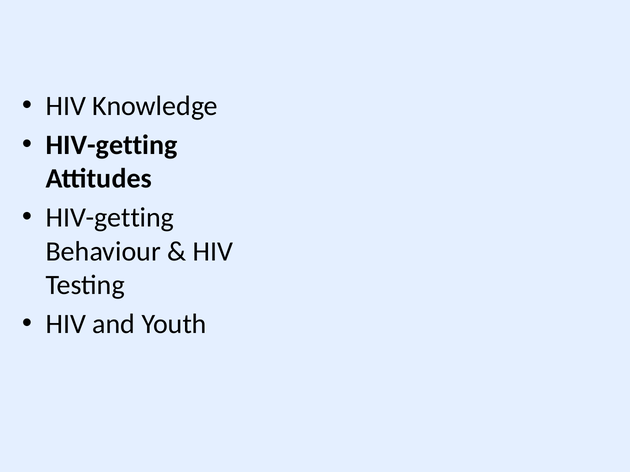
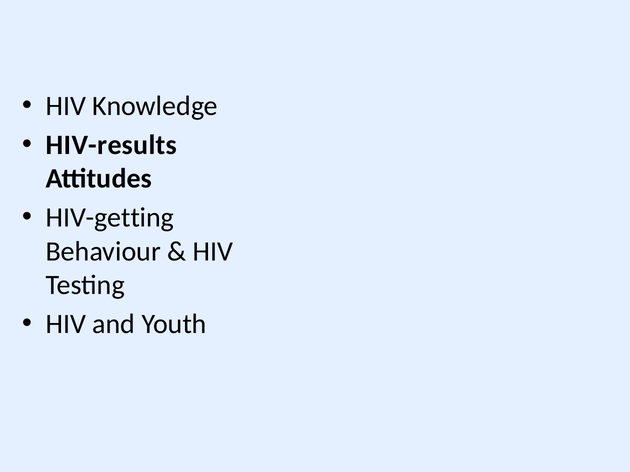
HIV-getting at (112, 145): HIV-getting -> HIV-results
